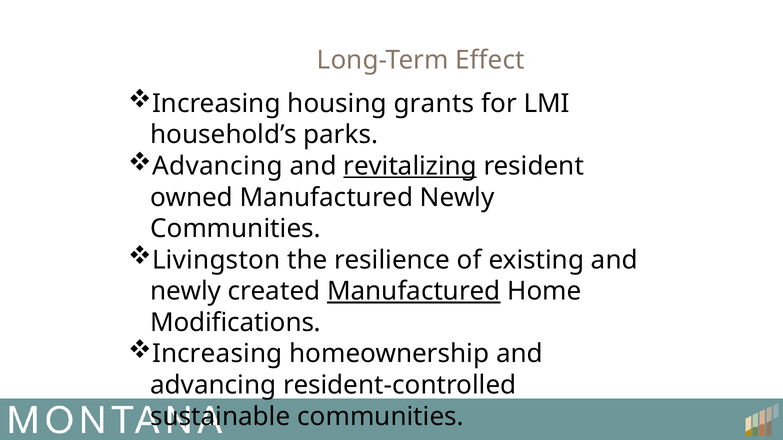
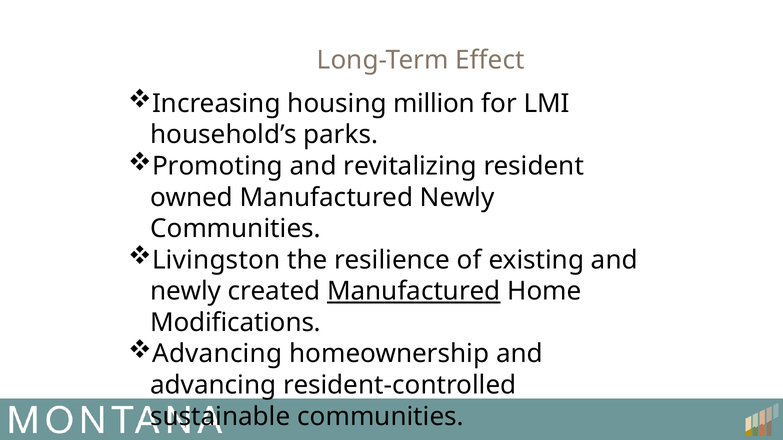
grants: grants -> million
Advancing at (217, 166): Advancing -> Promoting
revitalizing underline: present -> none
Increasing at (217, 354): Increasing -> Advancing
